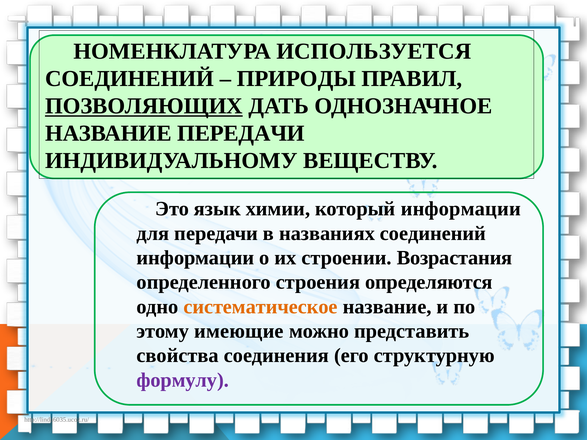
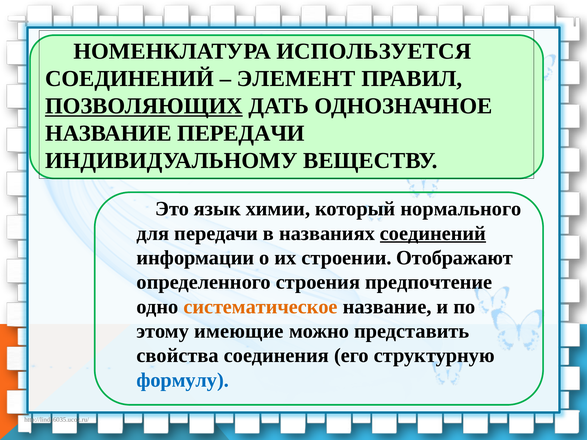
ПРИРОДЫ: ПРИРОДЫ -> ЭЛЕМЕНТ
который информации: информации -> нормального
соединений at (433, 233) underline: none -> present
Возрастания: Возрастания -> Отображают
определяются: определяются -> предпочтение
формулу colour: purple -> blue
